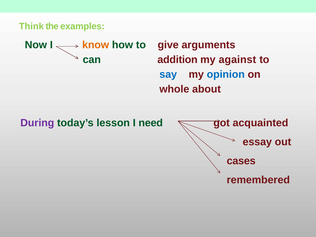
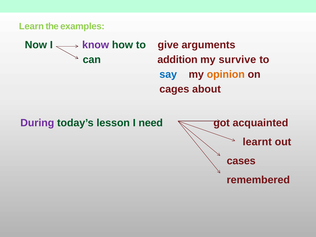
Think: Think -> Learn
know colour: orange -> purple
against: against -> survive
opinion colour: blue -> orange
whole: whole -> cages
essay: essay -> learnt
